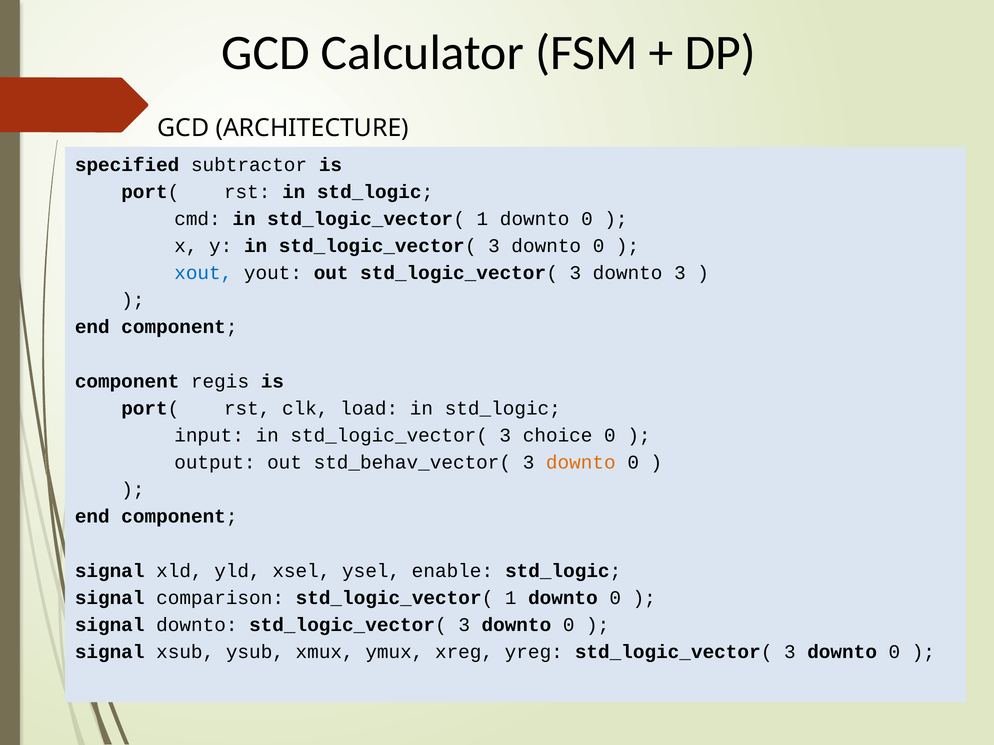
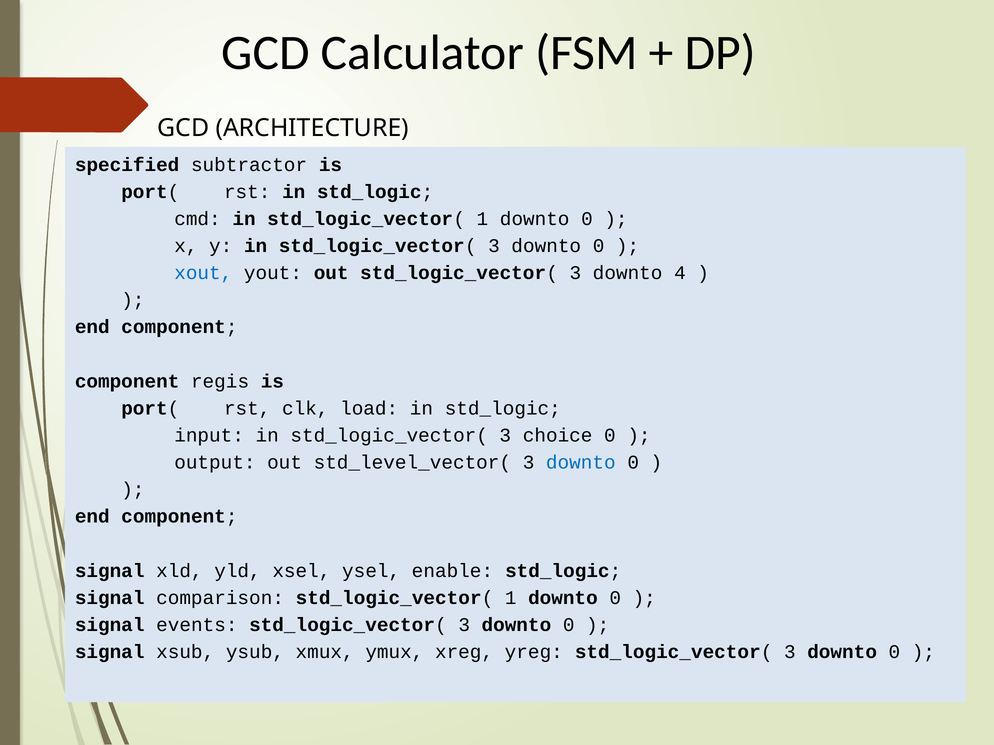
downto 3: 3 -> 4
std_behav_vector(: std_behav_vector( -> std_level_vector(
downto at (581, 463) colour: orange -> blue
signal downto: downto -> events
